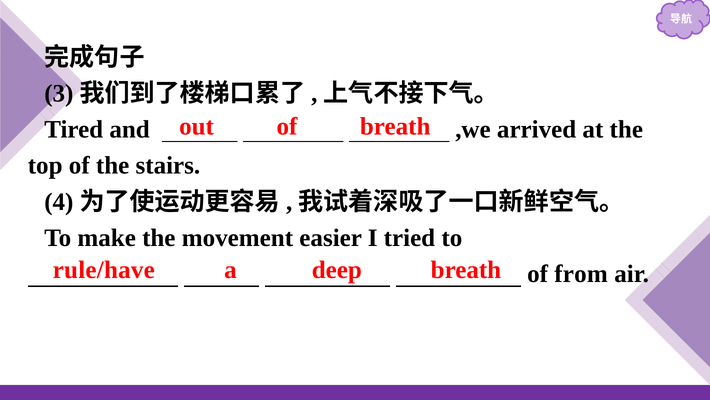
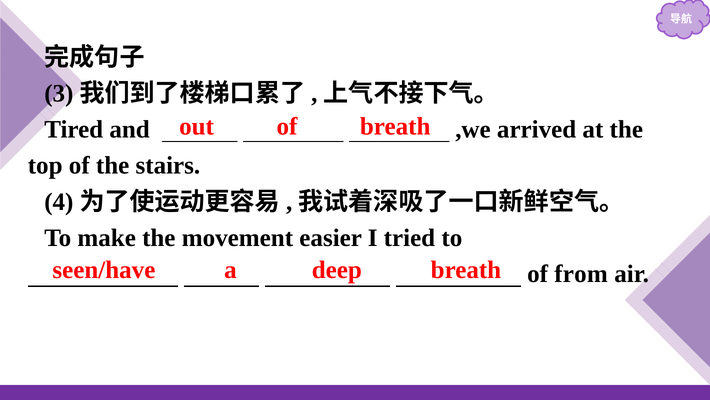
rule/have: rule/have -> seen/have
